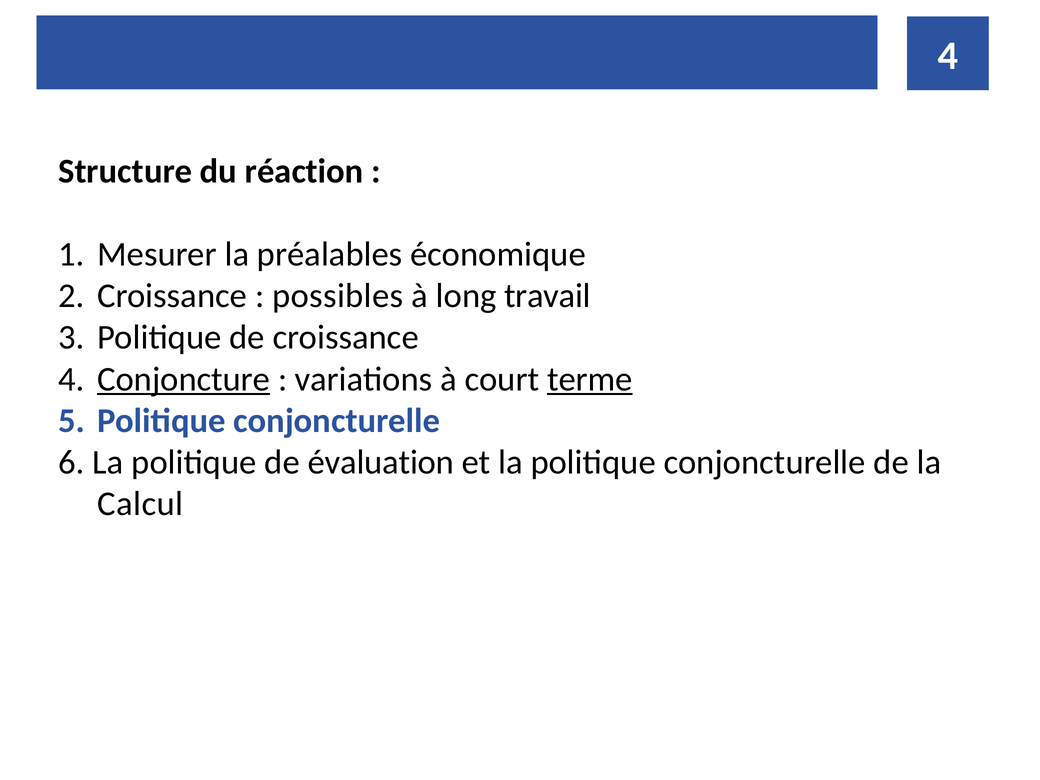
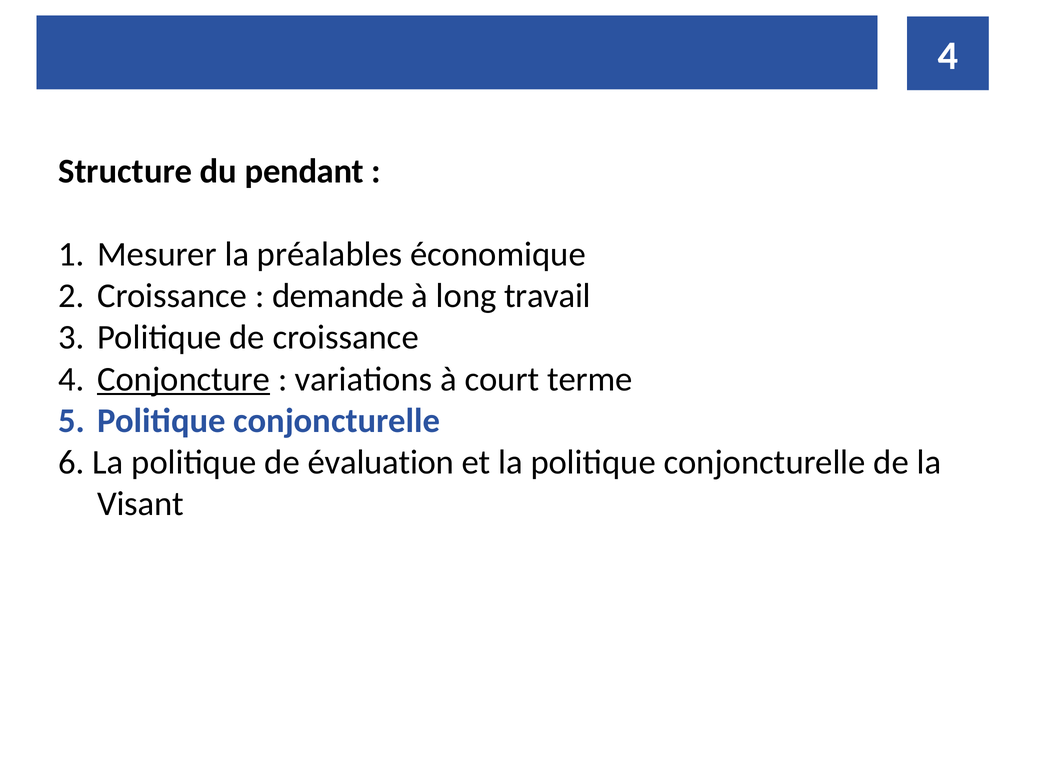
réaction: réaction -> pendant
possibles: possibles -> demande
terme underline: present -> none
Calcul: Calcul -> Visant
